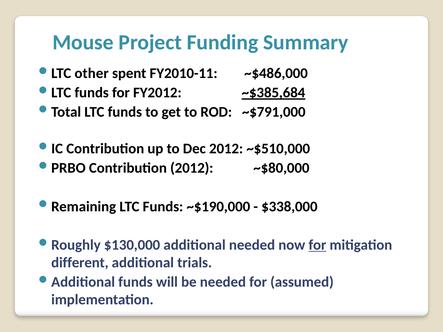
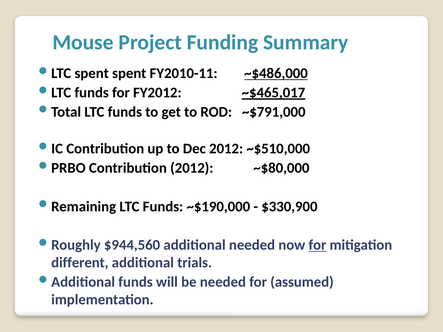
other at (92, 73): other -> spent
~$486,000 underline: none -> present
~$385,684: ~$385,684 -> ~$465,017
$338,000: $338,000 -> $330,900
$130,000: $130,000 -> $944,560
